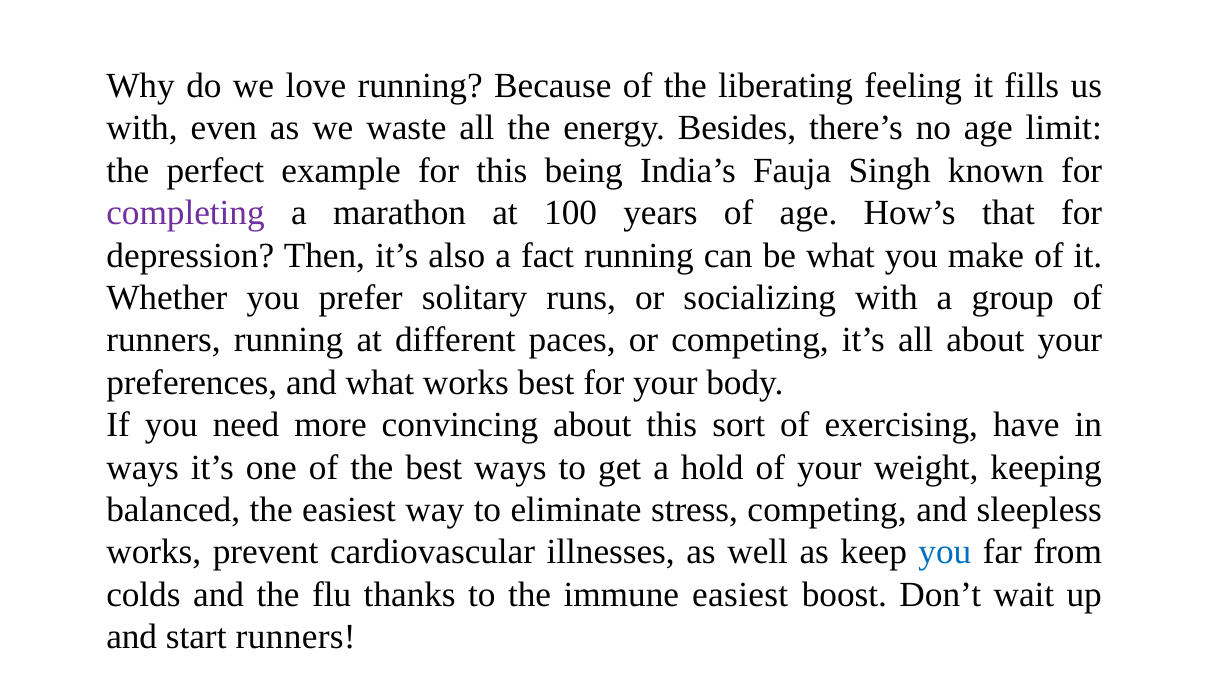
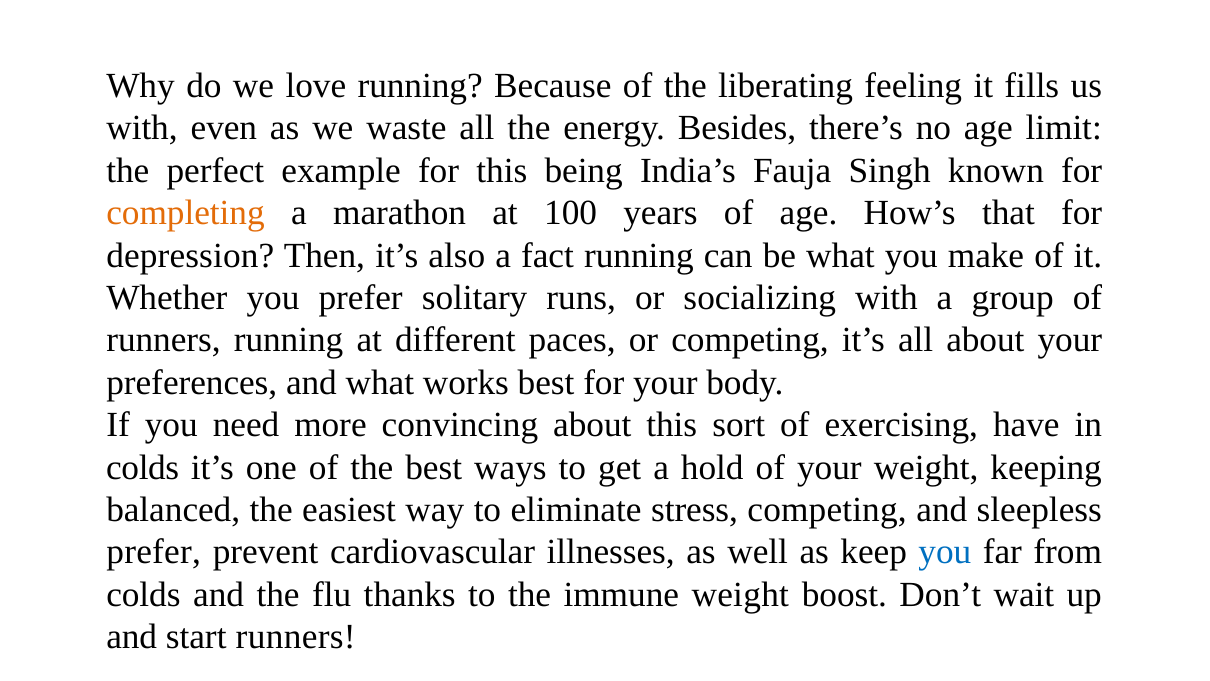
completing colour: purple -> orange
ways at (143, 467): ways -> colds
works at (154, 552): works -> prefer
immune easiest: easiest -> weight
